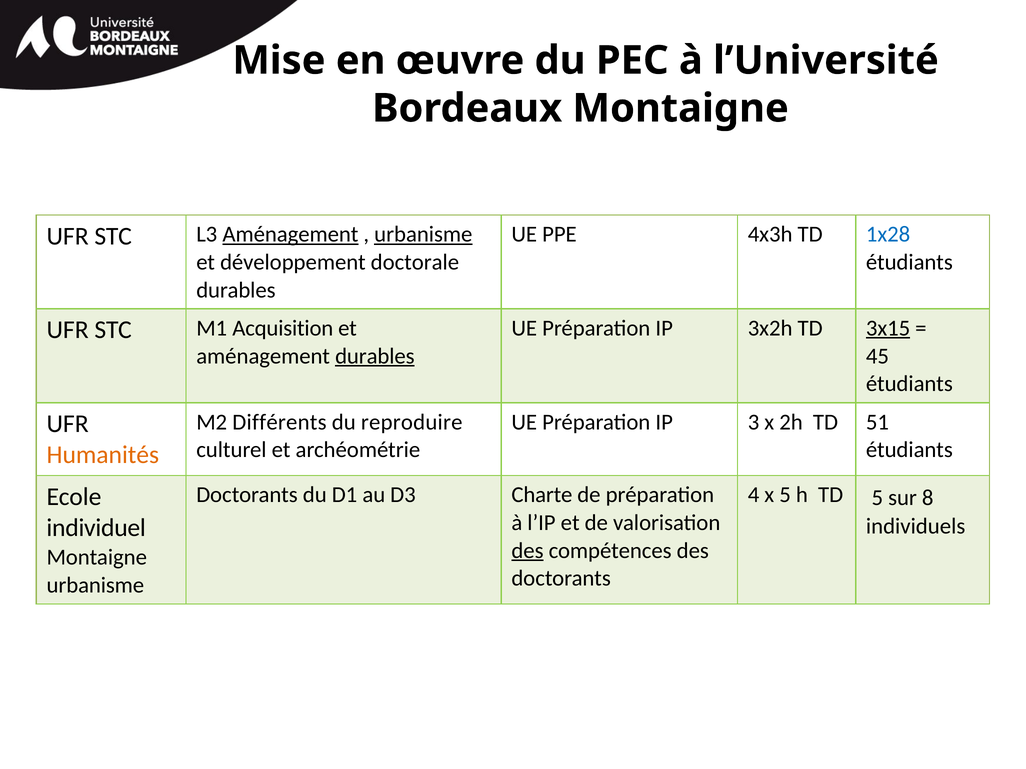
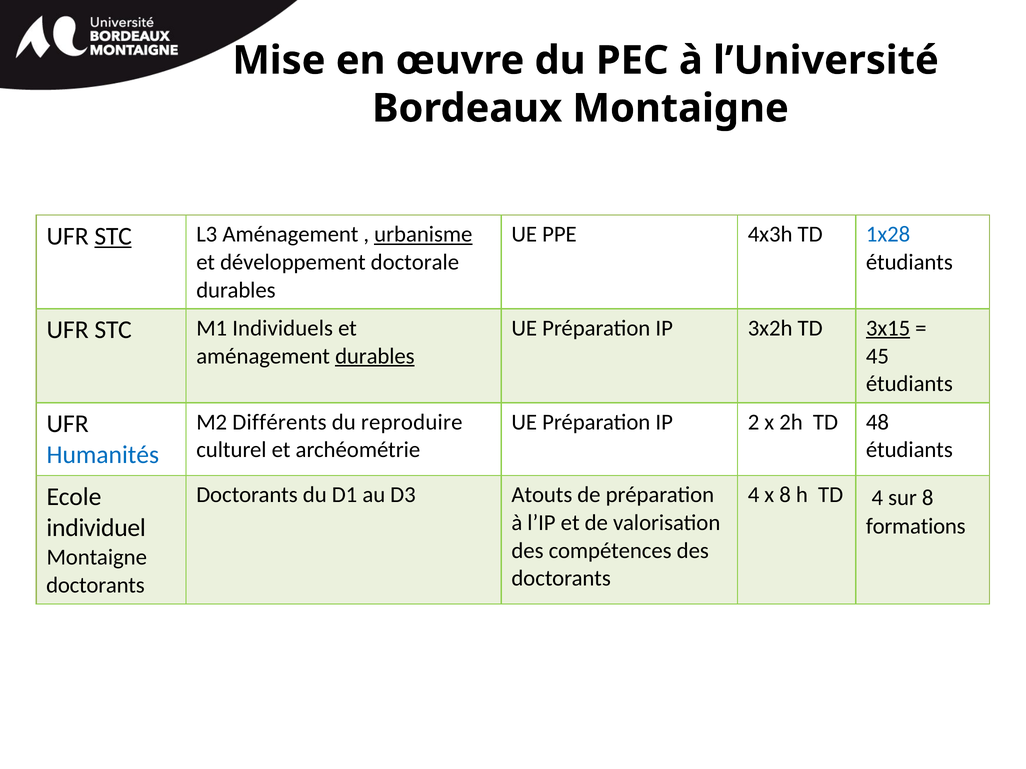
STC at (113, 236) underline: none -> present
Aménagement at (290, 234) underline: present -> none
Acquisition: Acquisition -> Individuels
3: 3 -> 2
51: 51 -> 48
Humanités colour: orange -> blue
Charte: Charte -> Atouts
x 5: 5 -> 8
TD 5: 5 -> 4
individuels: individuels -> formations
des at (527, 551) underline: present -> none
urbanisme at (95, 586): urbanisme -> doctorants
